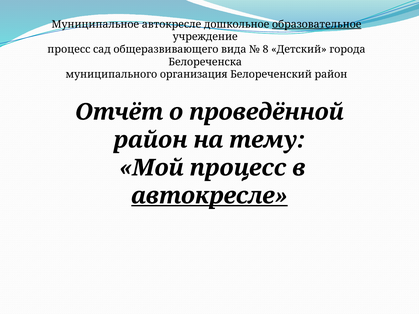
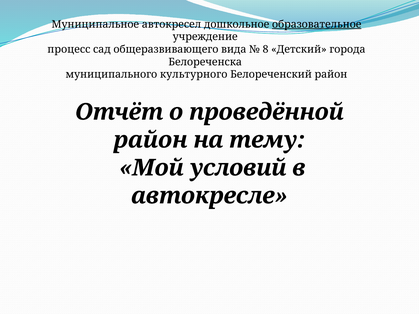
Муниципальное автокресле: автокресле -> автокресел
организация: организация -> культурного
Мой процесс: процесс -> условий
автокресле at (209, 196) underline: present -> none
